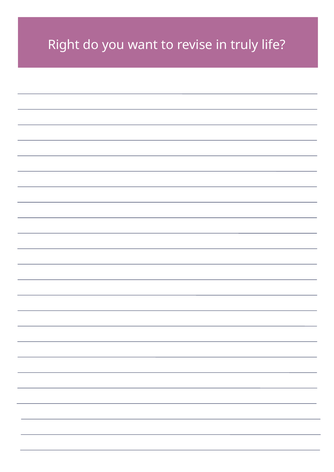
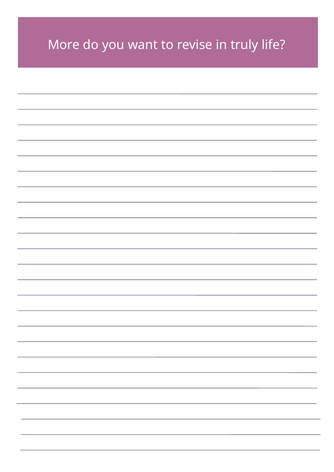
Right: Right -> More
